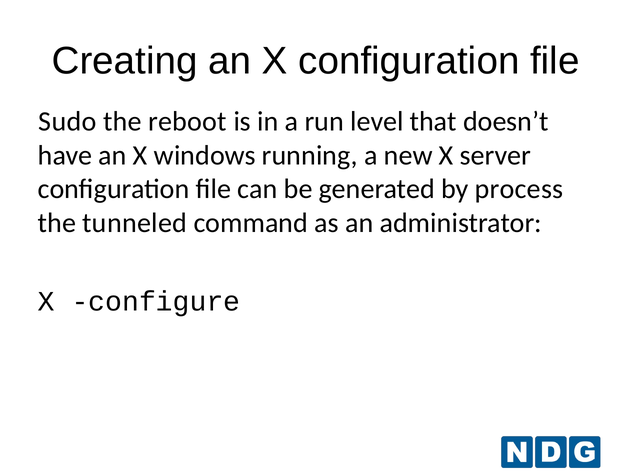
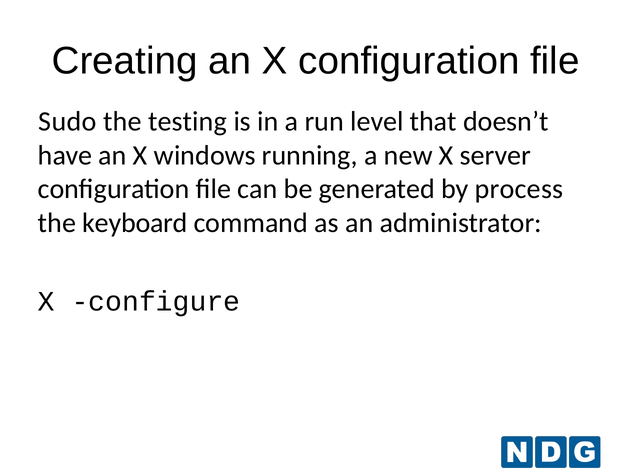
reboot: reboot -> testing
tunneled: tunneled -> keyboard
